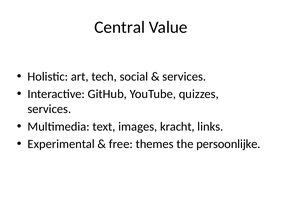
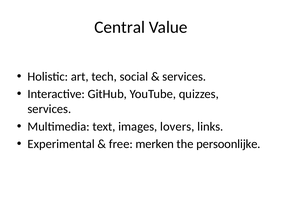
kracht: kracht -> lovers
themes: themes -> merken
